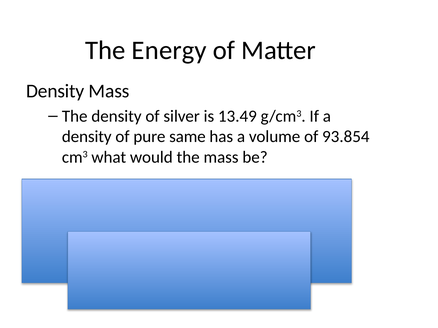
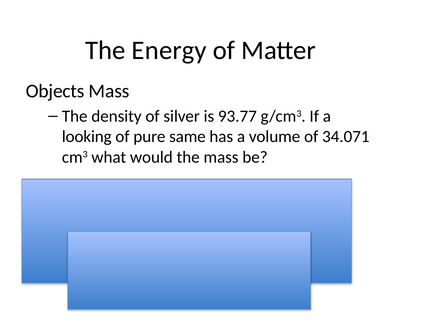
Density at (55, 91): Density -> Objects
13.49: 13.49 -> 93.77
density at (87, 137): density -> looking
93.854: 93.854 -> 34.071
